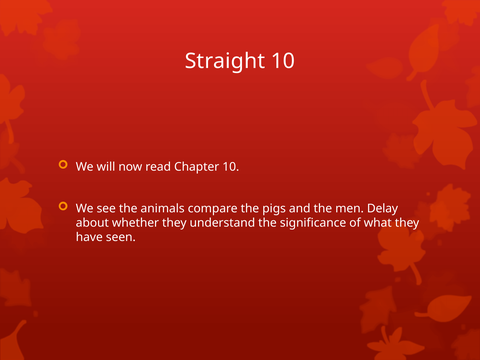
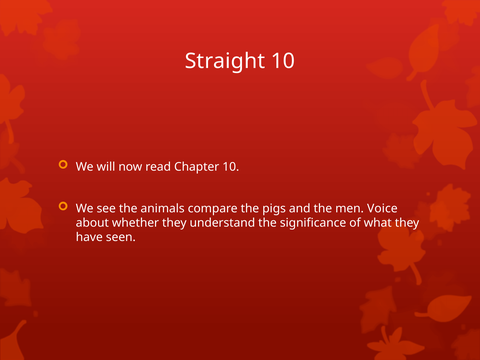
Delay: Delay -> Voice
